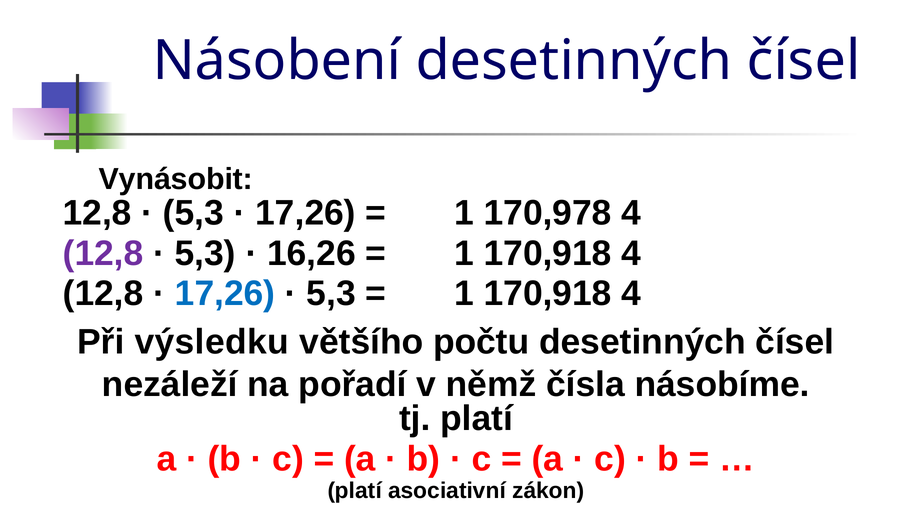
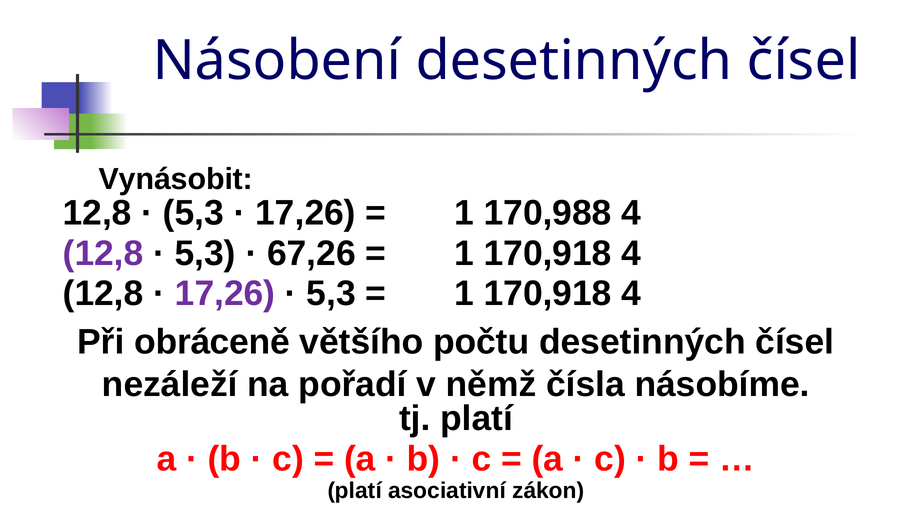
170,978: 170,978 -> 170,988
16,26: 16,26 -> 67,26
17,26 at (225, 294) colour: blue -> purple
výsledku: výsledku -> obráceně
